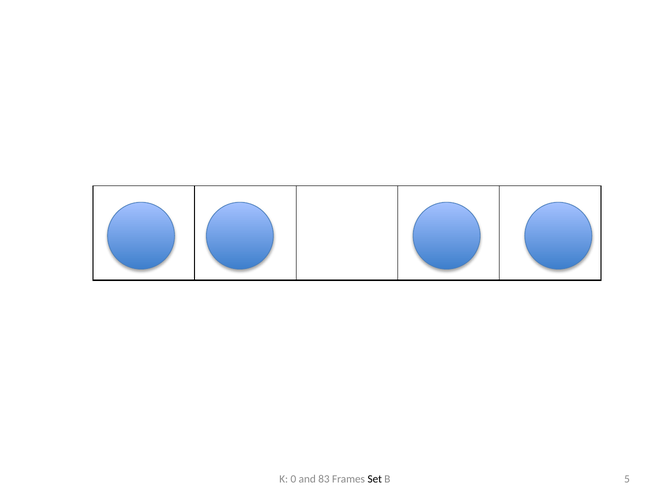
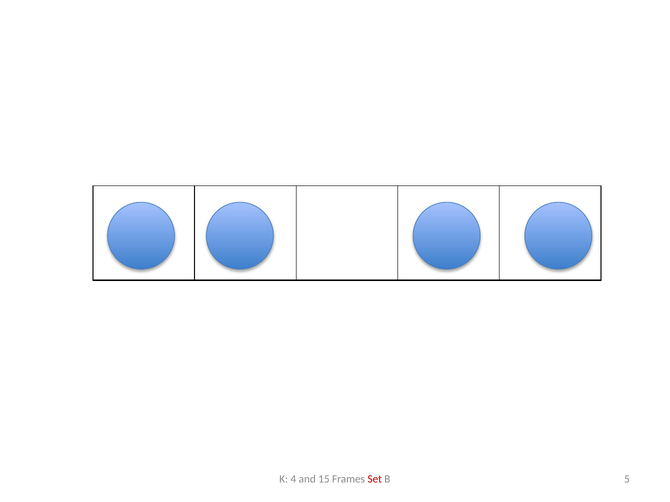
0: 0 -> 4
83: 83 -> 15
Set colour: black -> red
